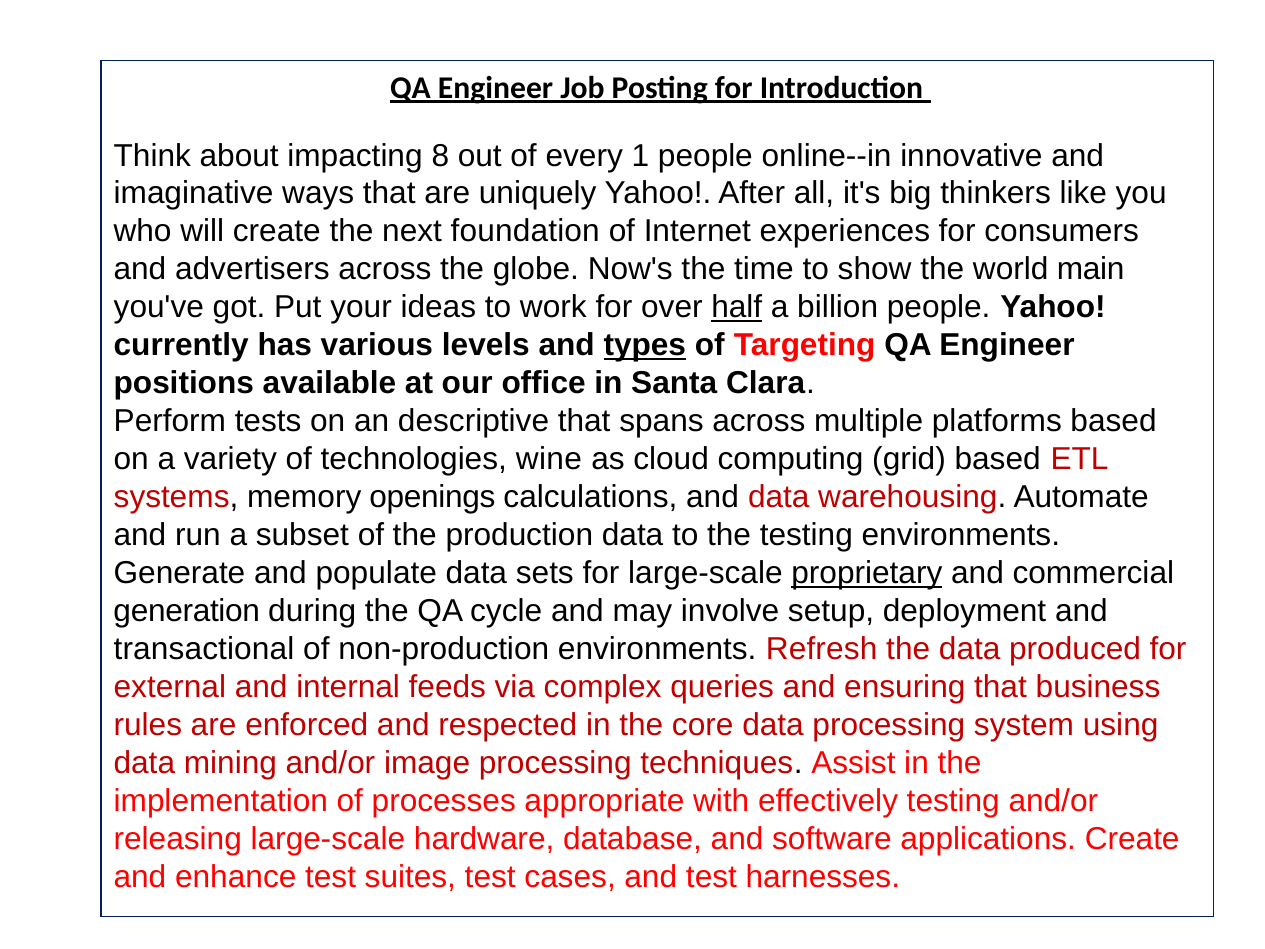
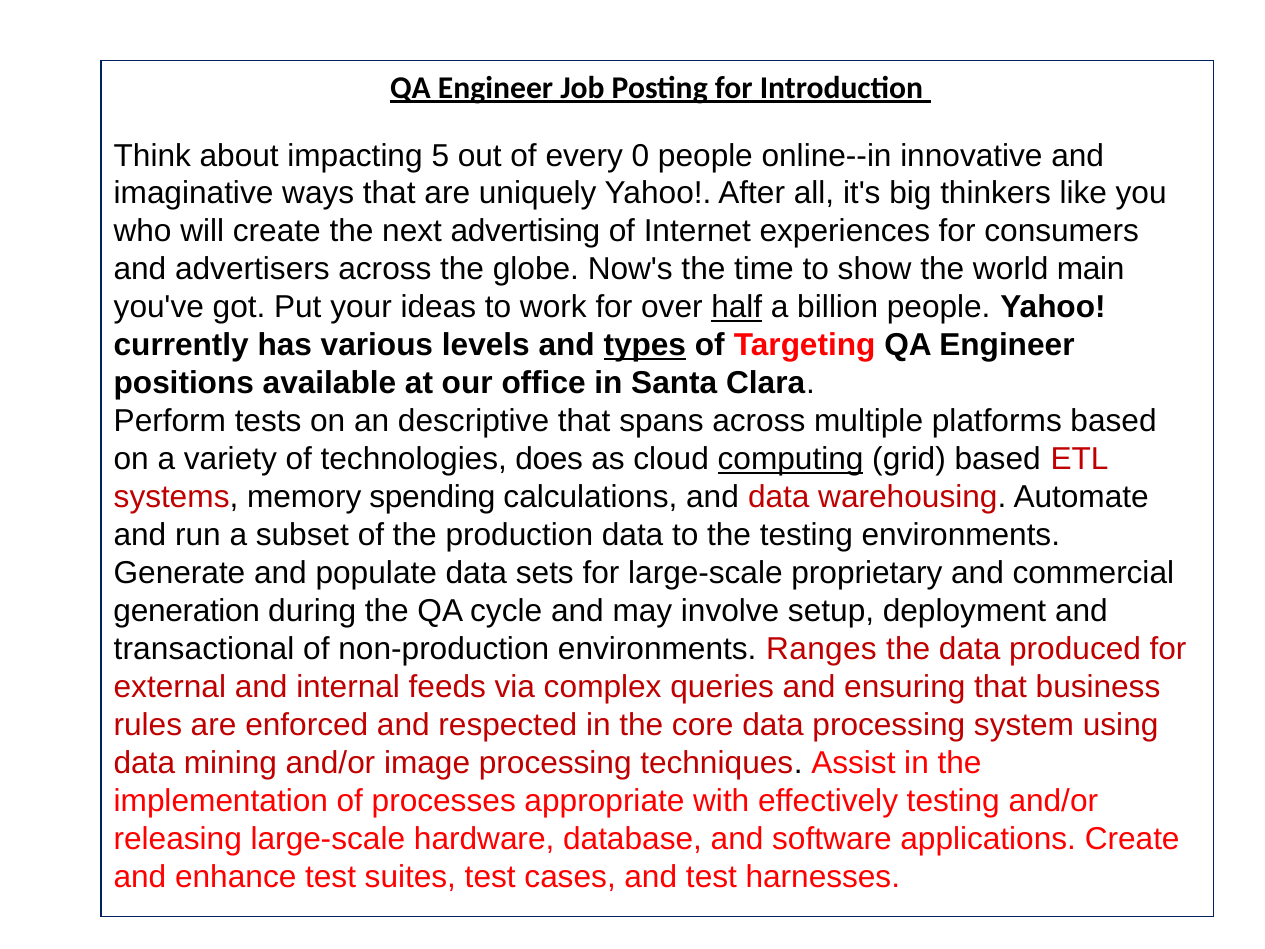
8: 8 -> 5
1: 1 -> 0
foundation: foundation -> advertising
wine: wine -> does
computing underline: none -> present
openings: openings -> spending
proprietary underline: present -> none
Refresh: Refresh -> Ranges
